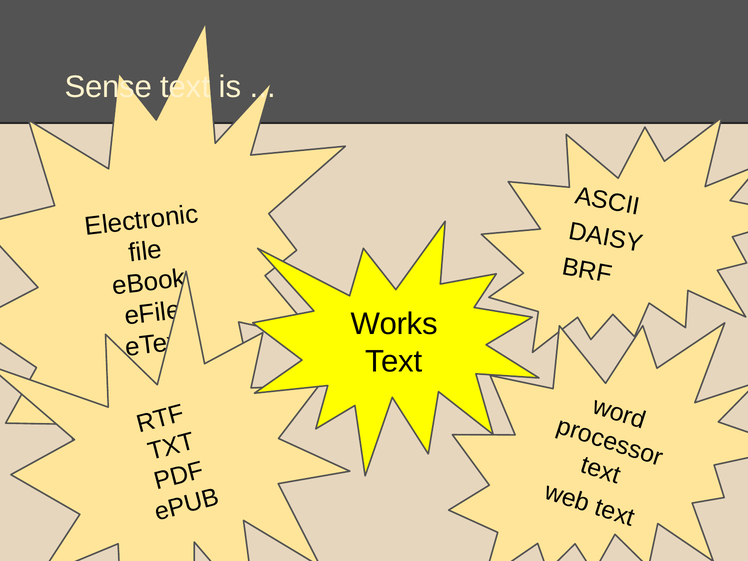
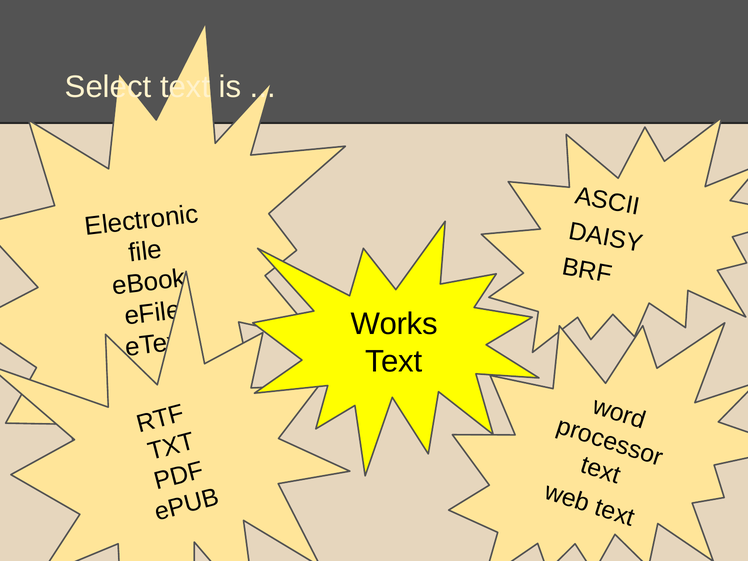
Sense: Sense -> Select
